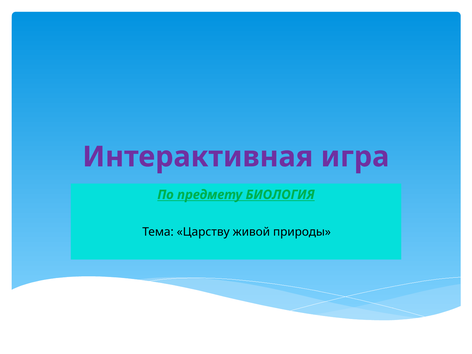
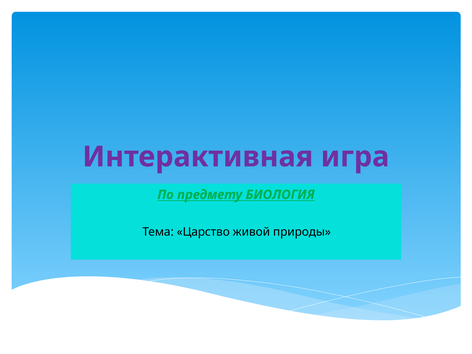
Царству: Царству -> Царство
